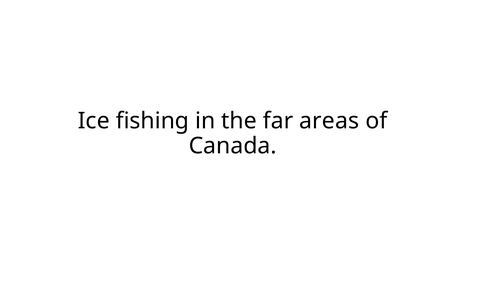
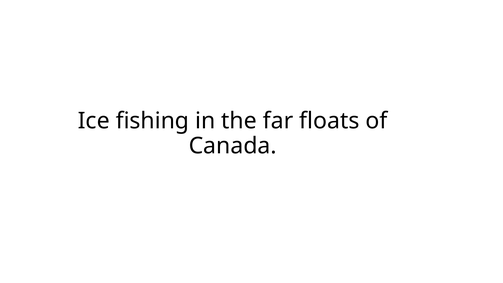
areas: areas -> floats
